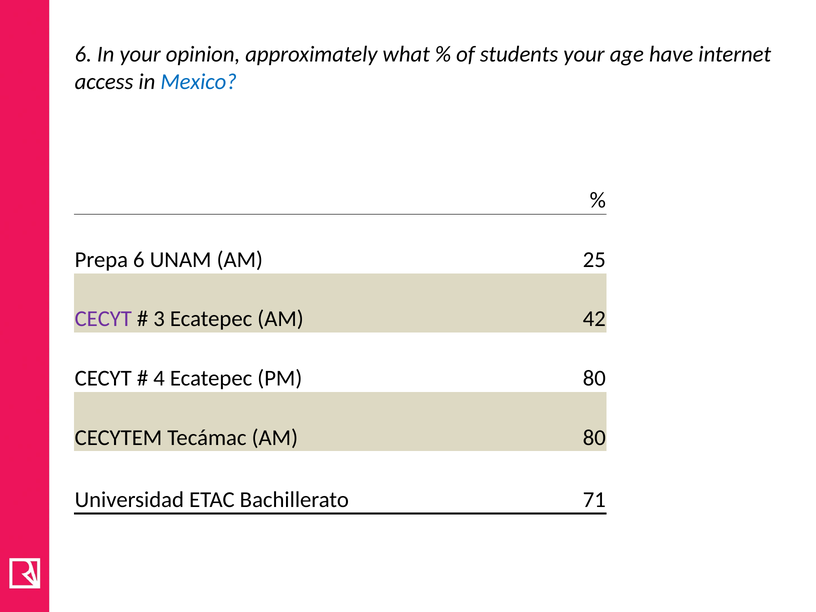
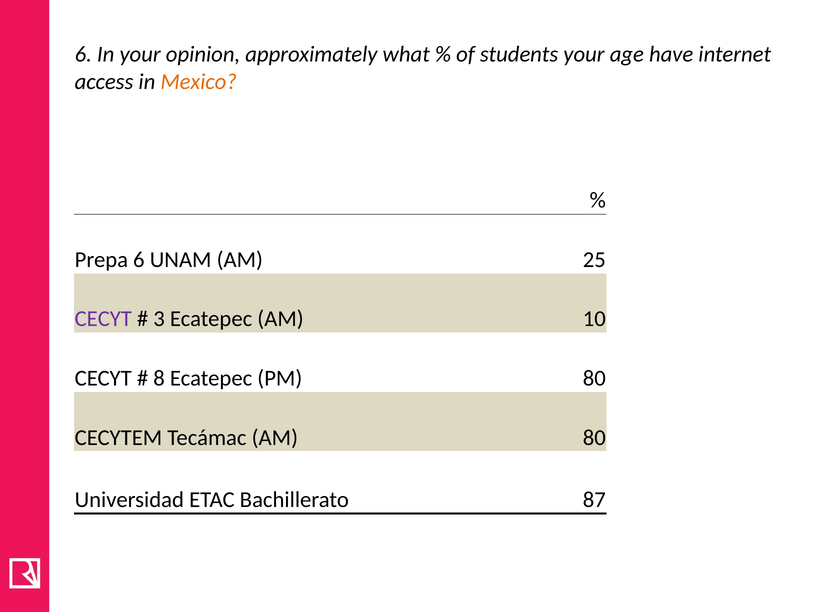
Mexico colour: blue -> orange
42: 42 -> 10
4: 4 -> 8
71: 71 -> 87
